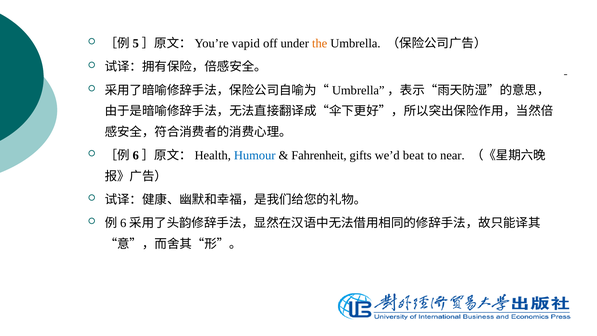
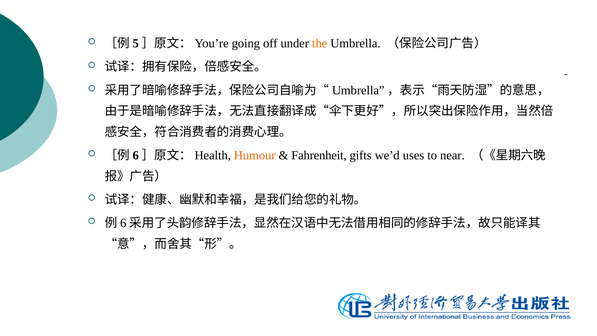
vapid: vapid -> going
Humour colour: blue -> orange
beat: beat -> uses
